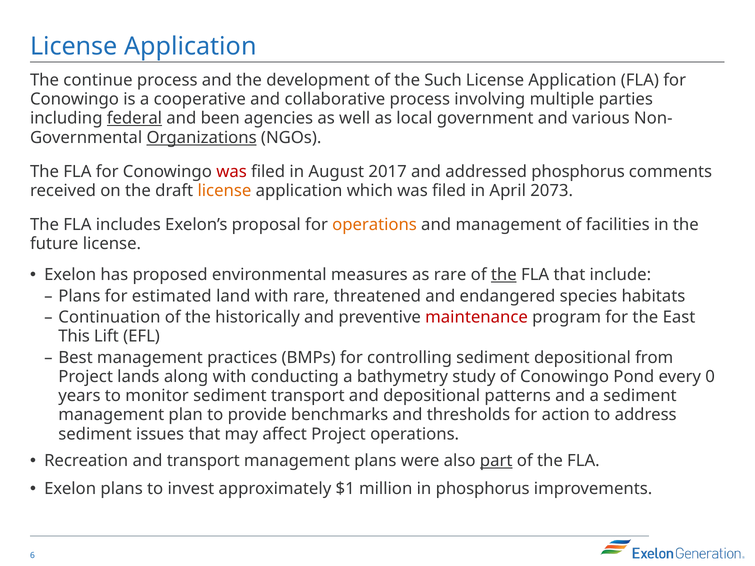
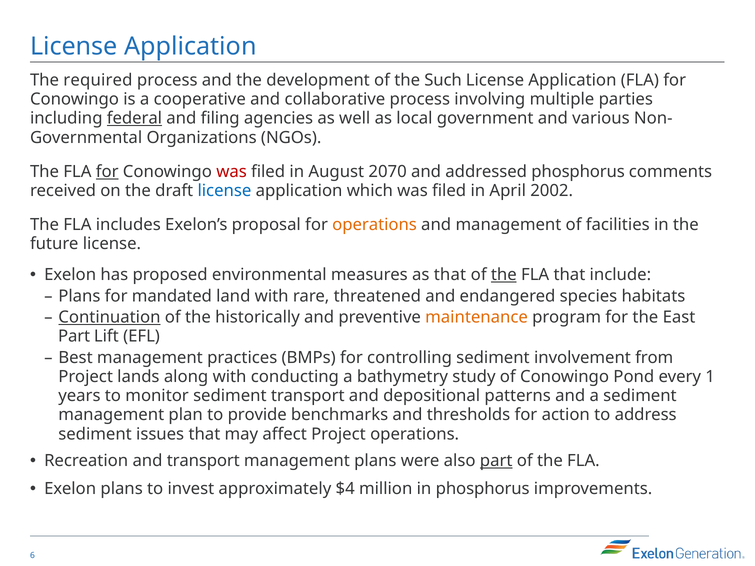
continue: continue -> required
been: been -> filing
Organizations underline: present -> none
for at (107, 172) underline: none -> present
2017: 2017 -> 2070
license at (224, 191) colour: orange -> blue
2073: 2073 -> 2002
as rare: rare -> that
estimated: estimated -> mandated
Continuation underline: none -> present
maintenance colour: red -> orange
This at (74, 337): This -> Part
sediment depositional: depositional -> involvement
0: 0 -> 1
$1: $1 -> $4
